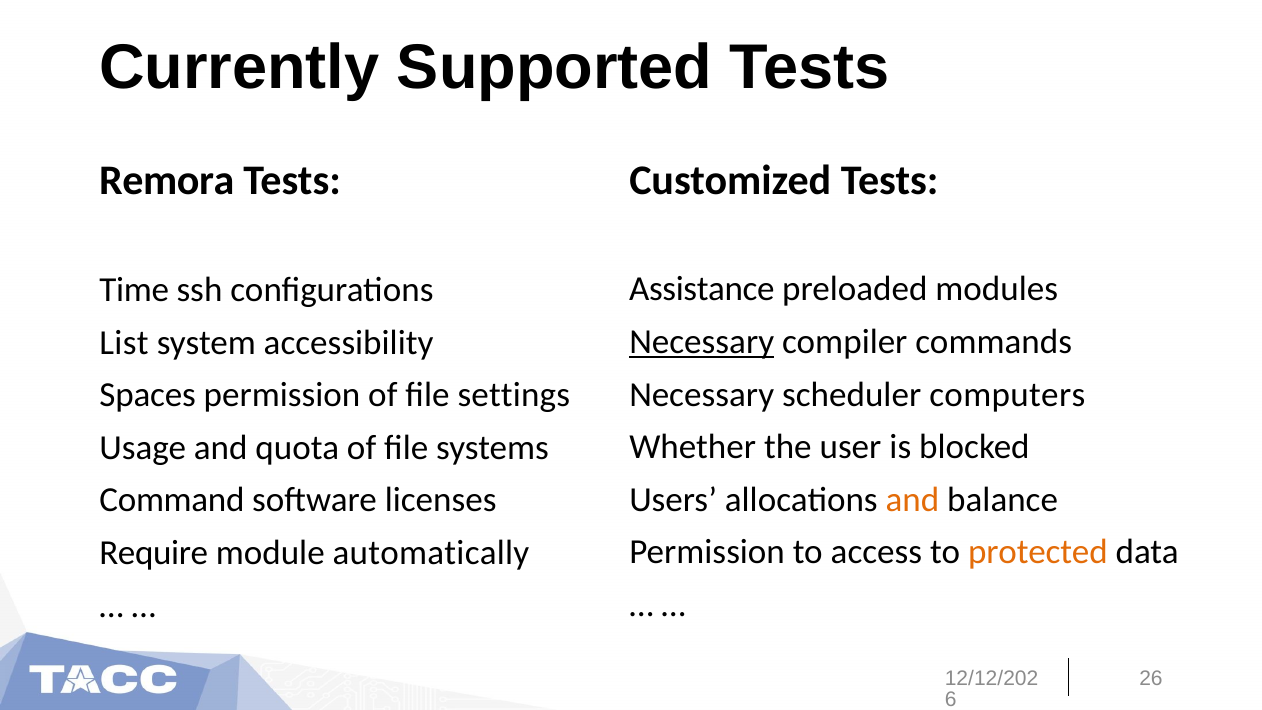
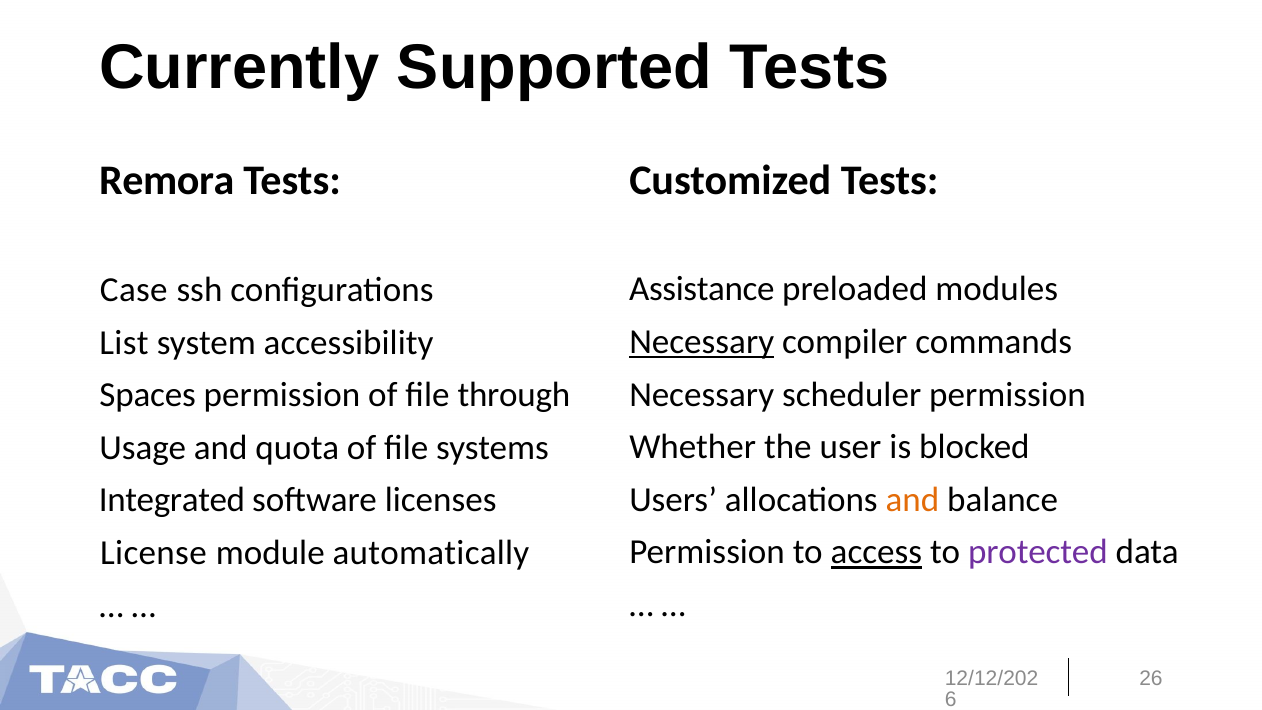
Time: Time -> Case
scheduler computers: computers -> permission
settings: settings -> through
Command: Command -> Integrated
access underline: none -> present
protected colour: orange -> purple
Require: Require -> License
